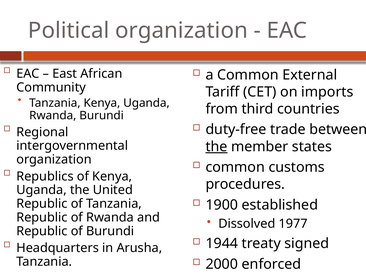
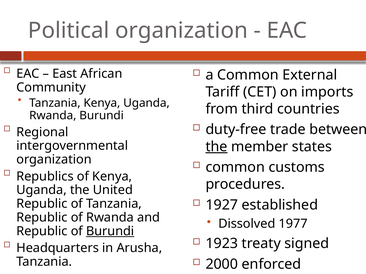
1900: 1900 -> 1927
Burundi at (110, 232) underline: none -> present
1944: 1944 -> 1923
